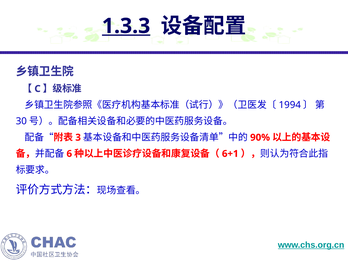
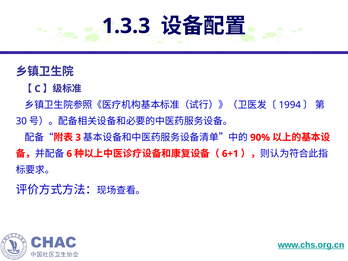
1.3.3 underline: present -> none
